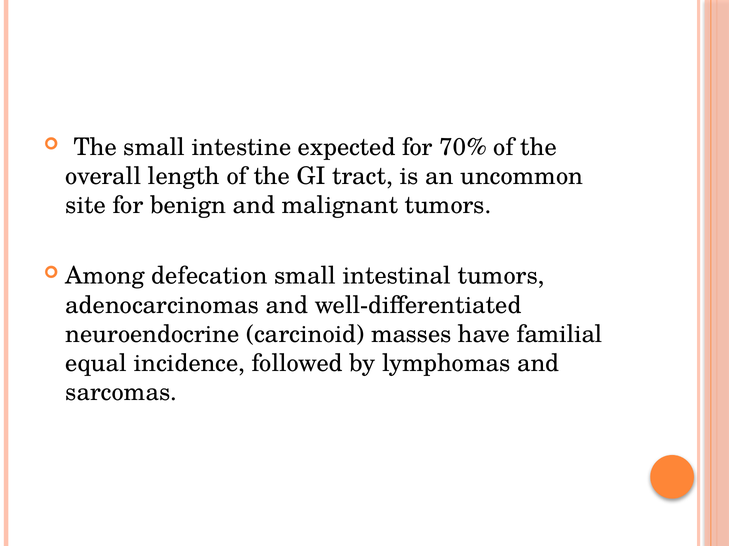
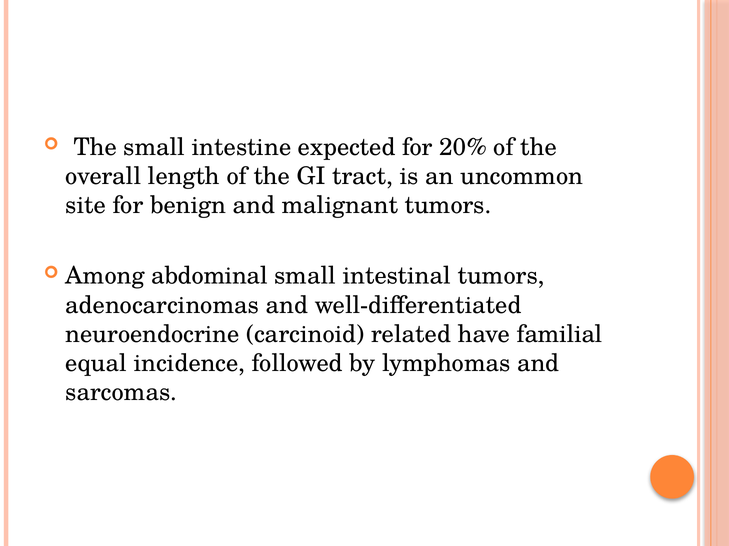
70%: 70% -> 20%
defecation: defecation -> abdominal
masses: masses -> related
